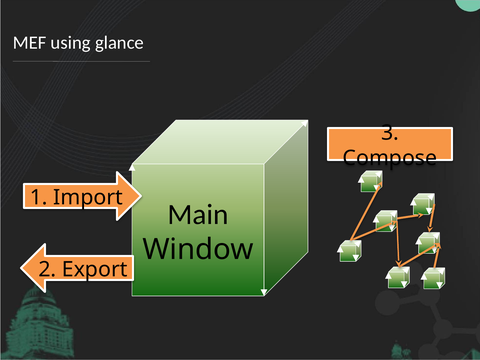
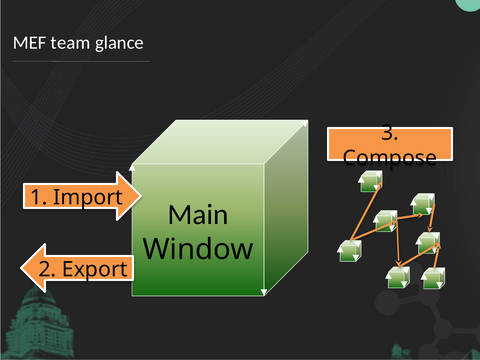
using: using -> team
